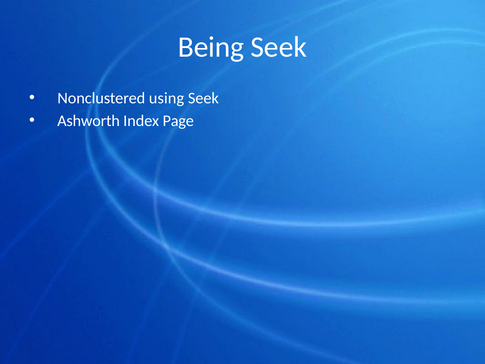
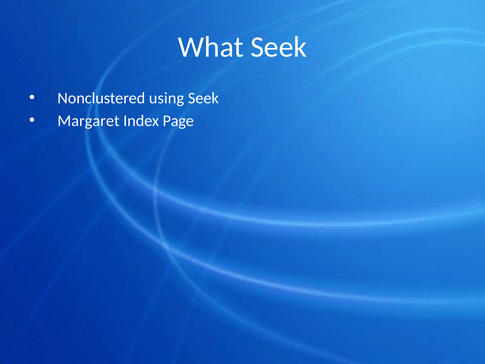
Being: Being -> What
Ashworth: Ashworth -> Margaret
